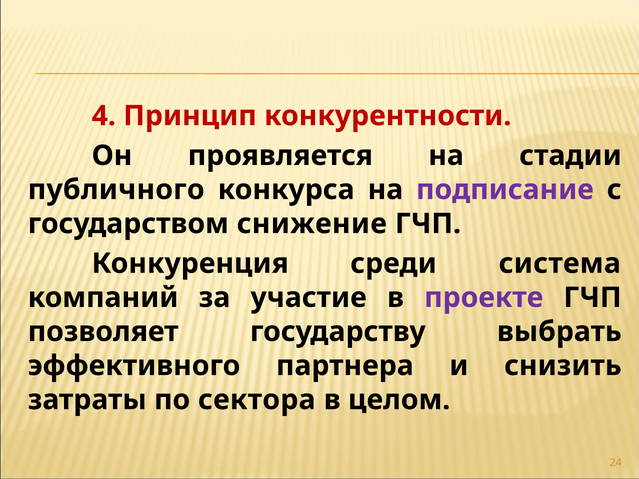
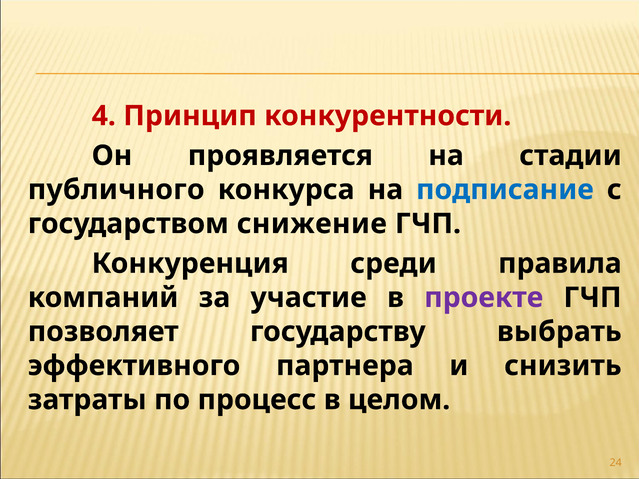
подписание colour: purple -> blue
система: система -> правила
сектора: сектора -> процесс
